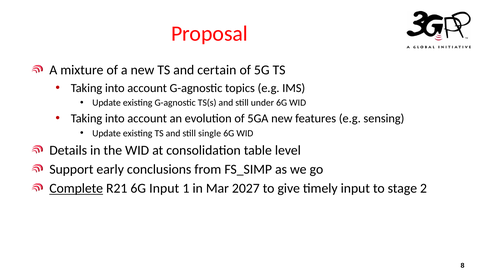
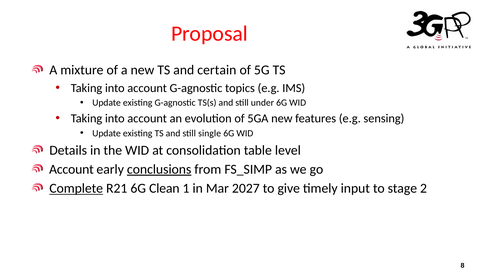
Support at (71, 169): Support -> Account
conclusions underline: none -> present
6G Input: Input -> Clean
